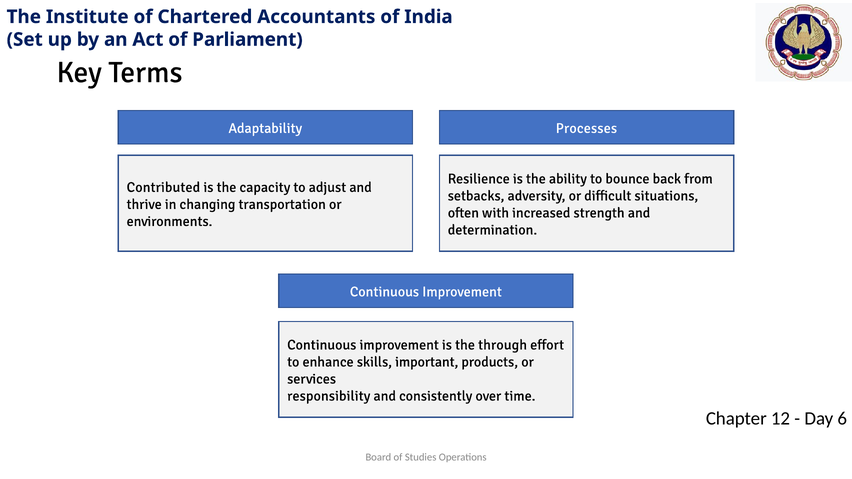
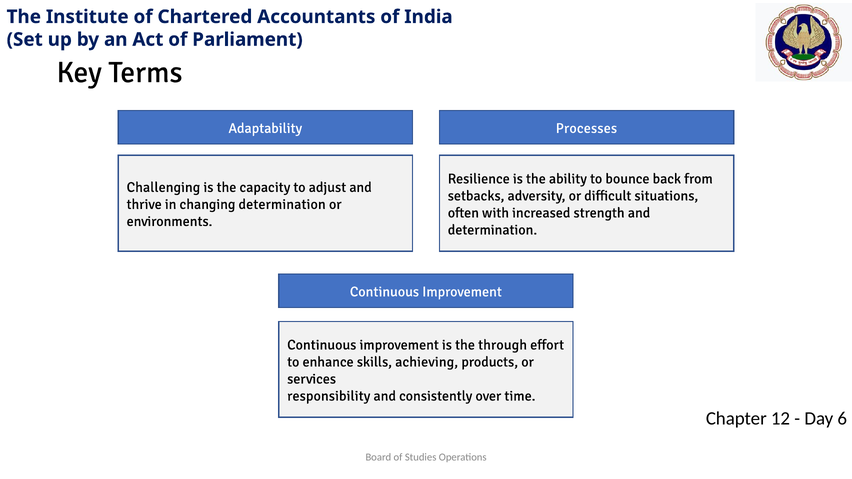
Contributed: Contributed -> Challenging
changing transportation: transportation -> determination
important: important -> achieving
